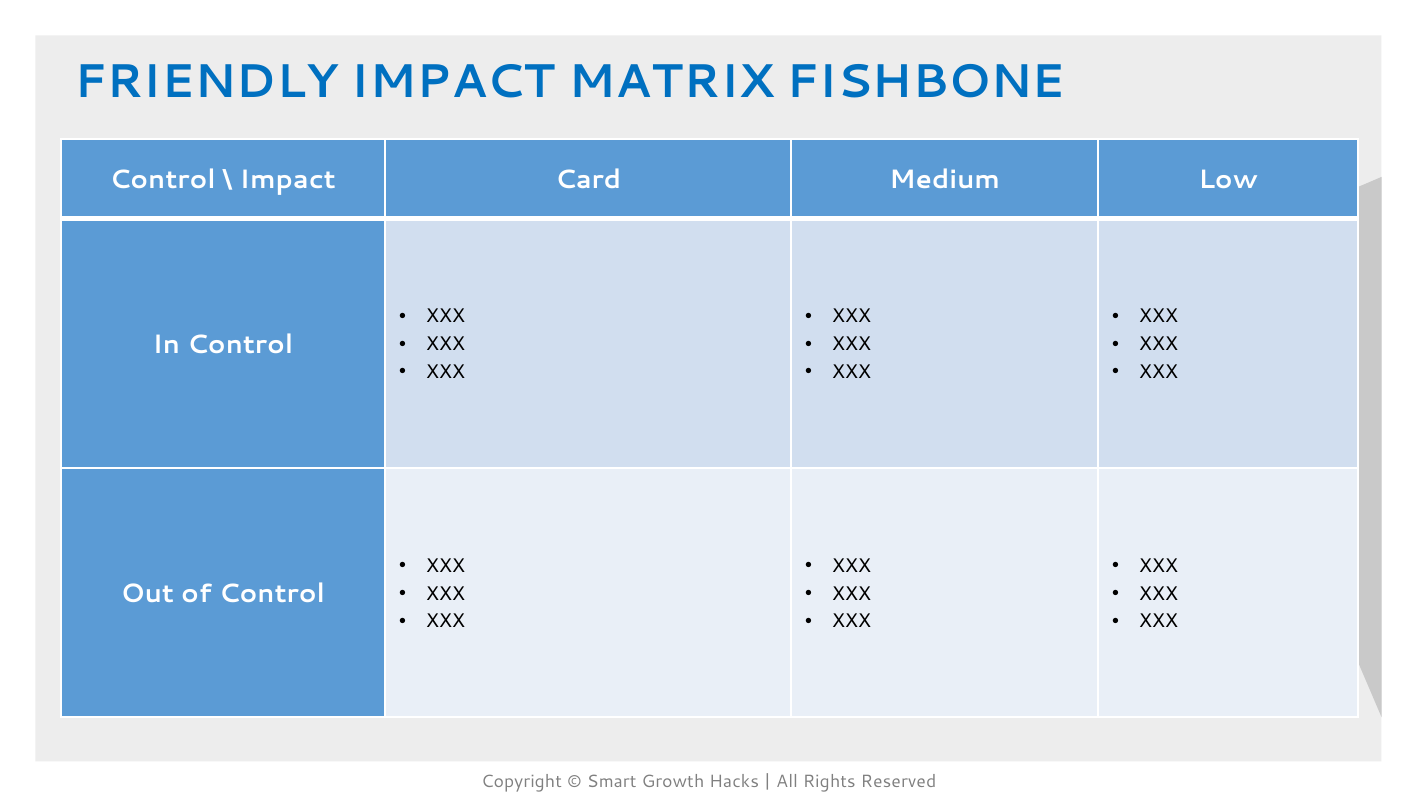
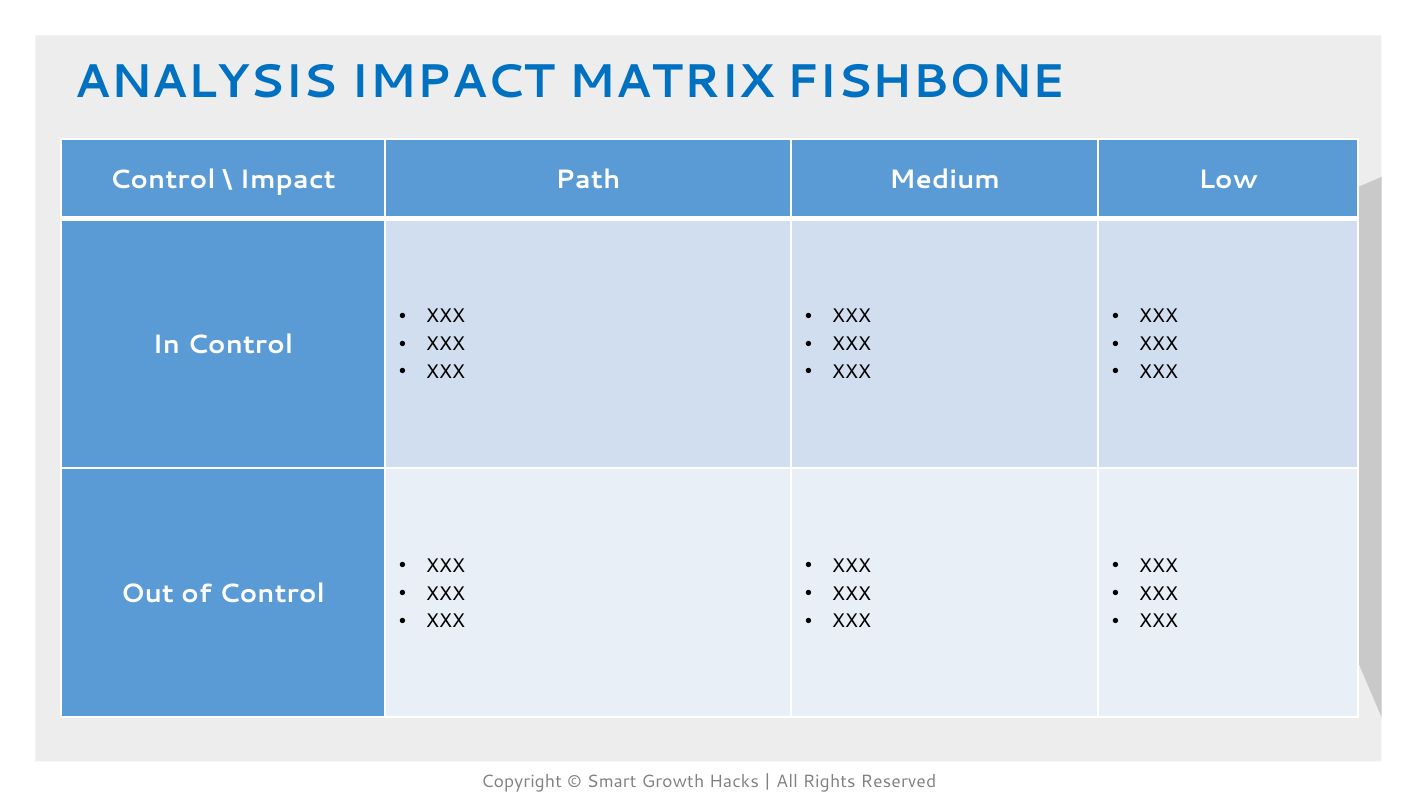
FRIENDLY: FRIENDLY -> ANALYSIS
Card: Card -> Path
